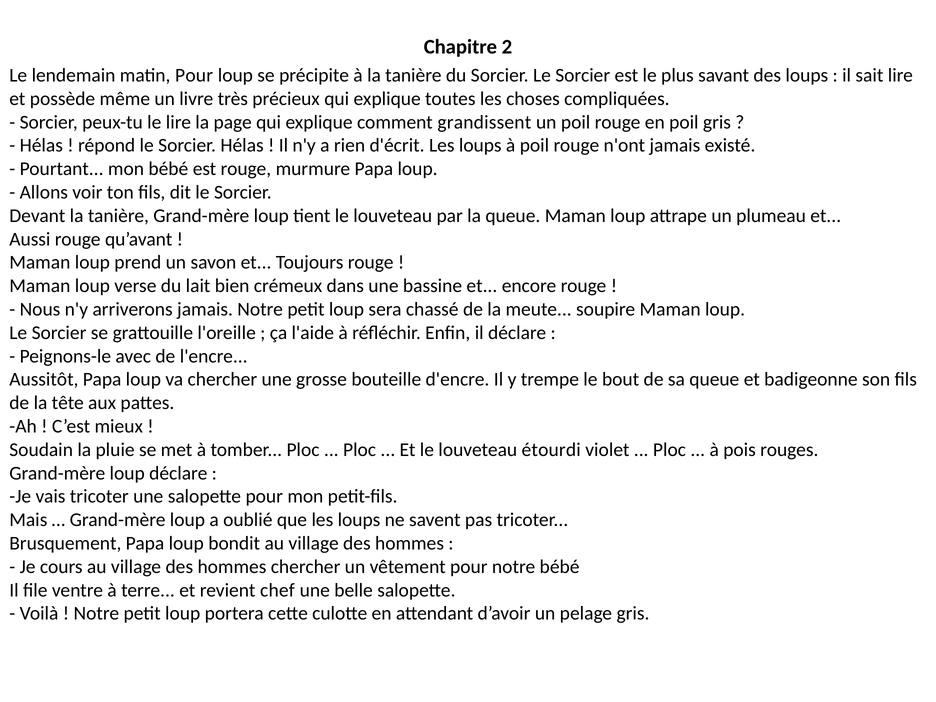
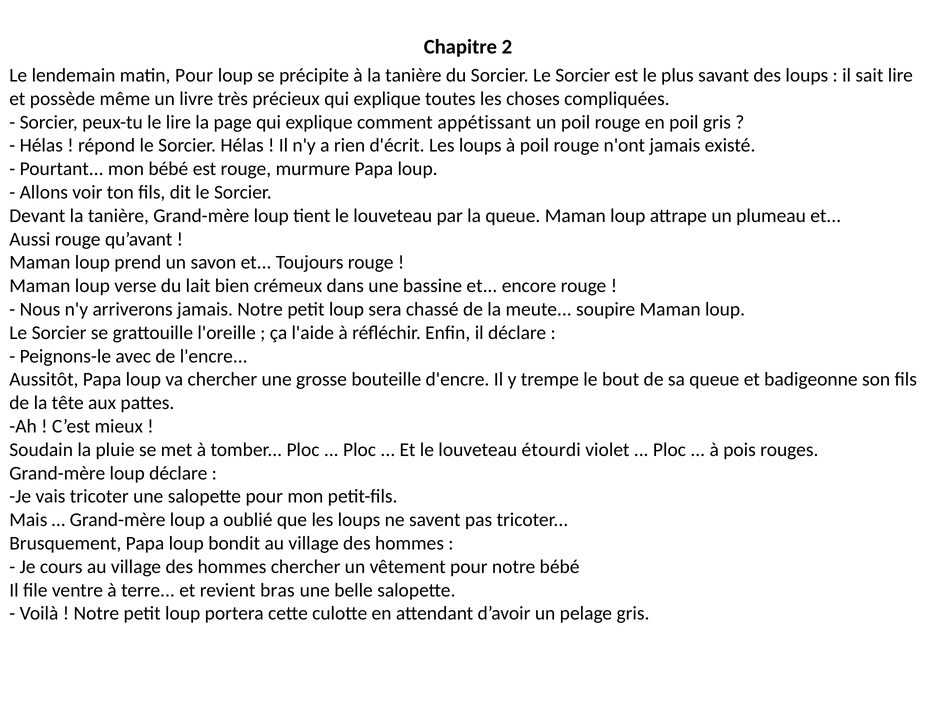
grandissent: grandissent -> appétissant
chef: chef -> bras
